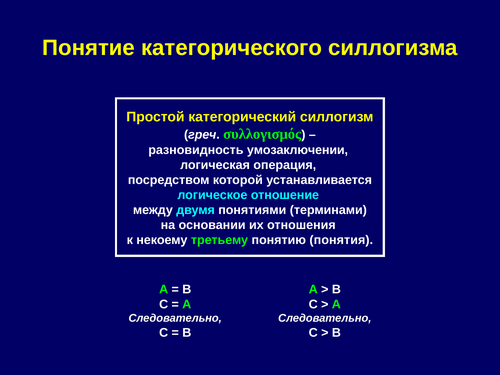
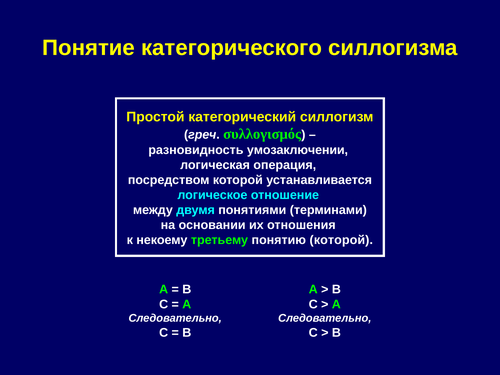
понятию понятия: понятия -> которой
